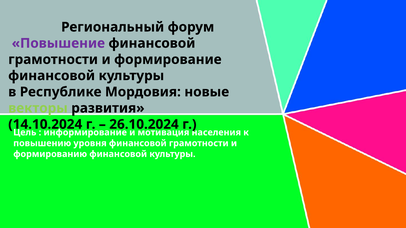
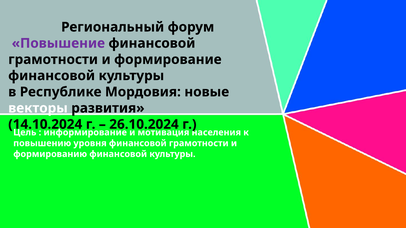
векторы colour: light green -> white
